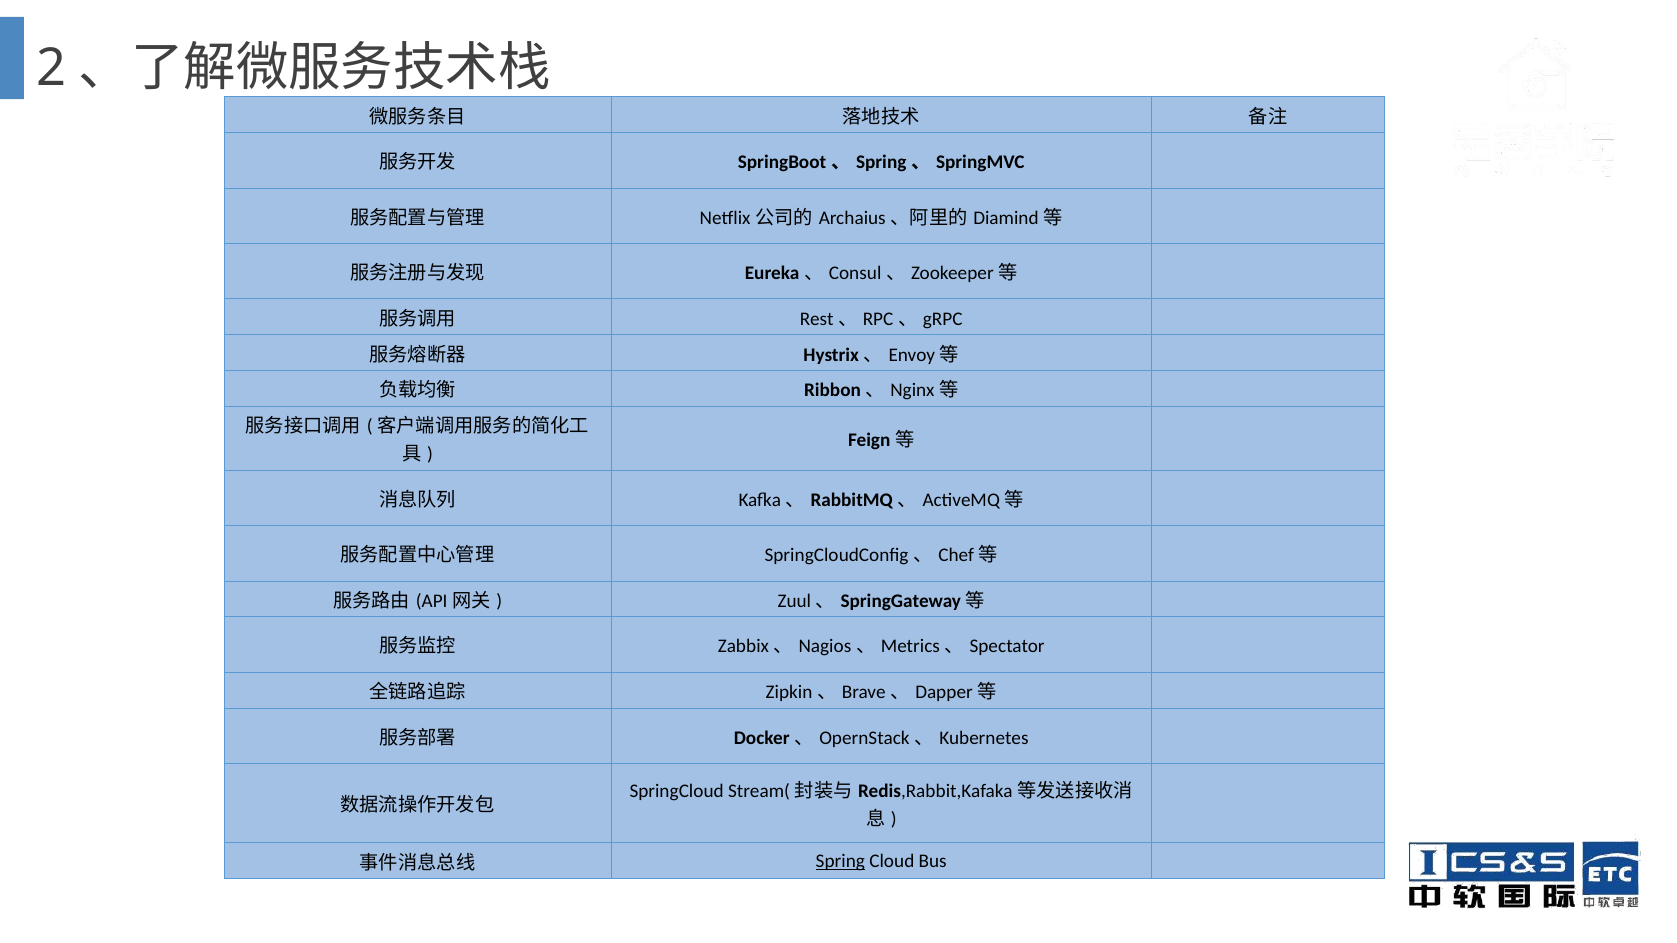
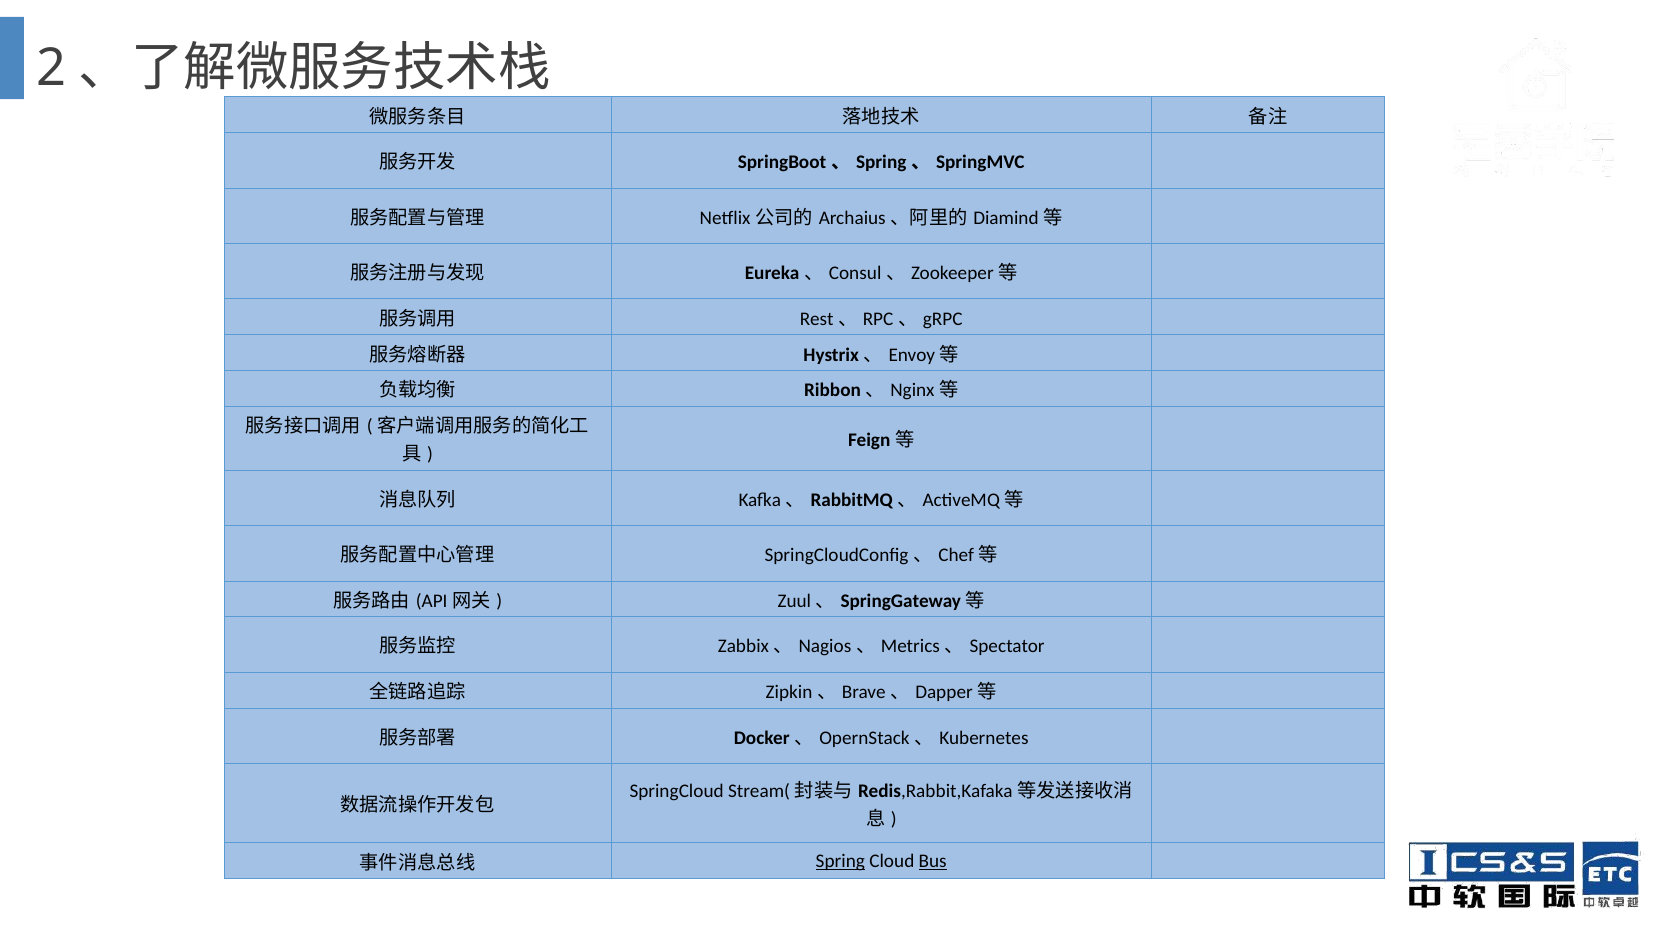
Bus underline: none -> present
